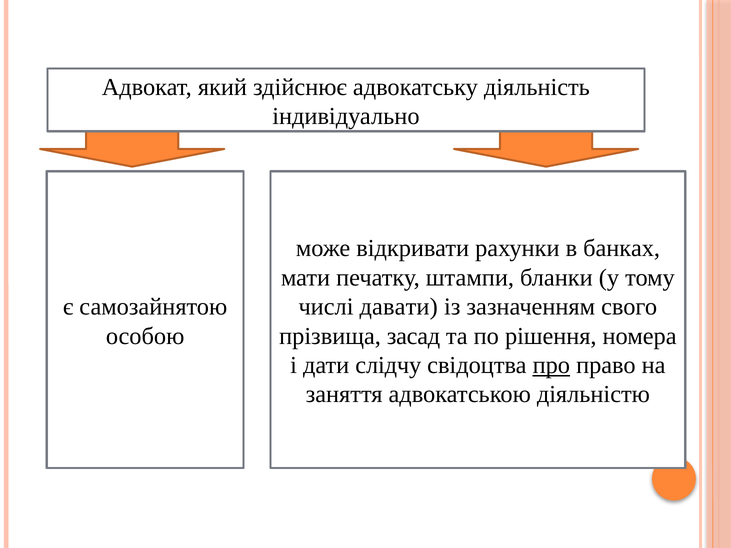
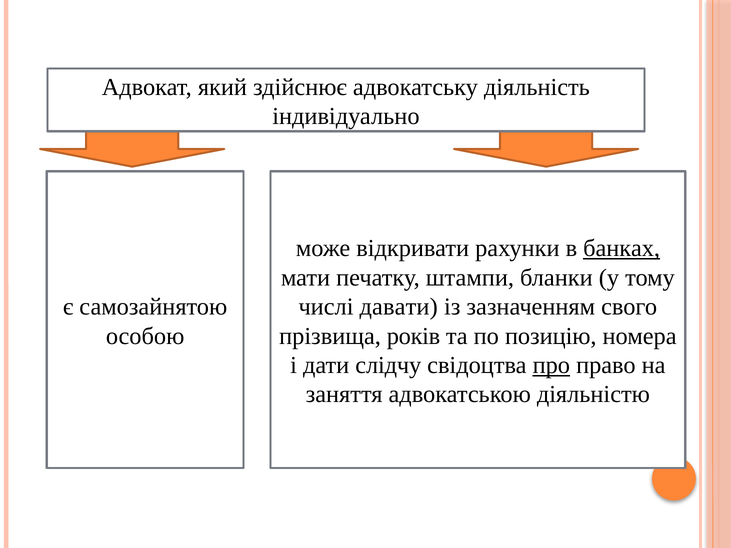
банках underline: none -> present
засад: засад -> років
рішення: рішення -> позицію
